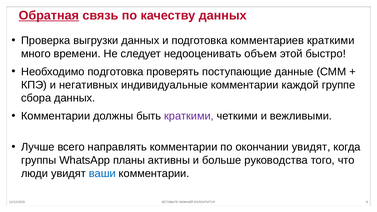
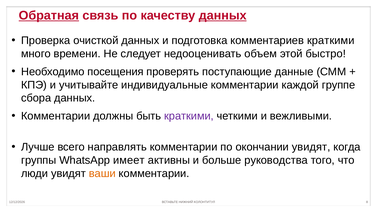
данных at (223, 15) underline: none -> present
выгрузки: выгрузки -> очисткой
Необходимо подготовка: подготовка -> посещения
негативных: негативных -> учитывайте
планы: планы -> имеет
ваши colour: blue -> orange
